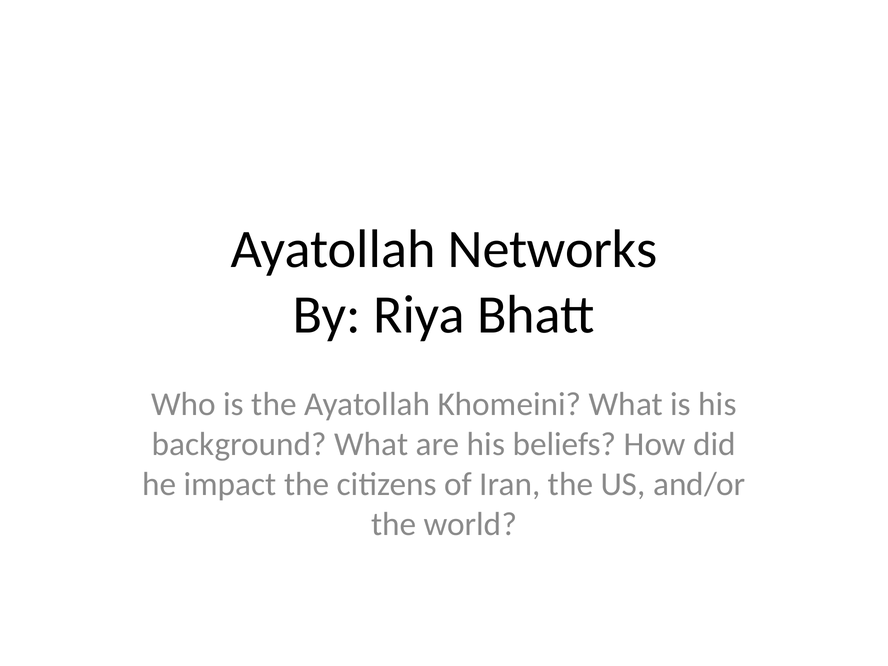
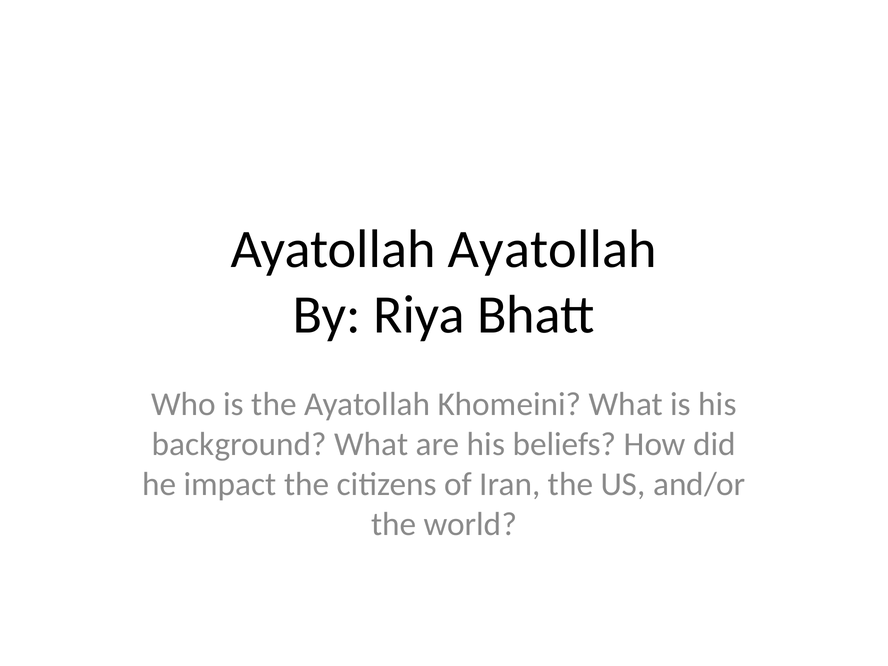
Ayatollah Networks: Networks -> Ayatollah
